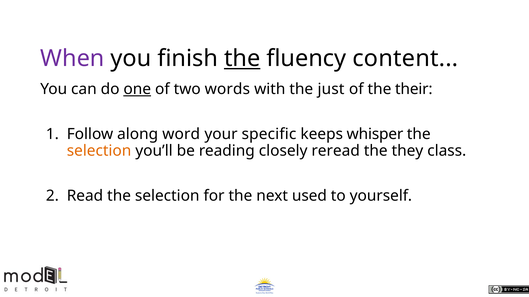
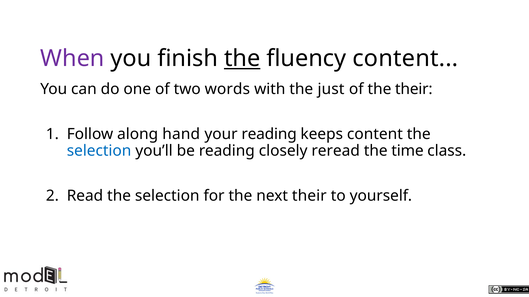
one underline: present -> none
word: word -> hand
your specific: specific -> reading
keeps whisper: whisper -> content
selection at (99, 151) colour: orange -> blue
they: they -> time
next used: used -> their
